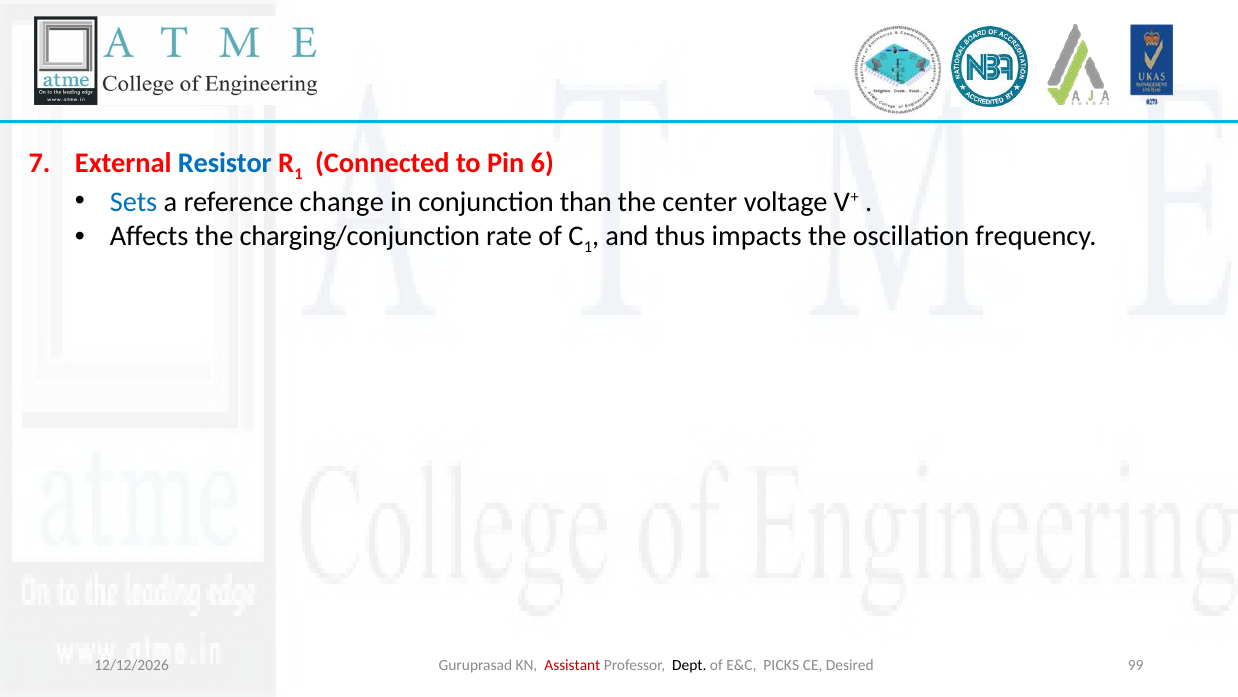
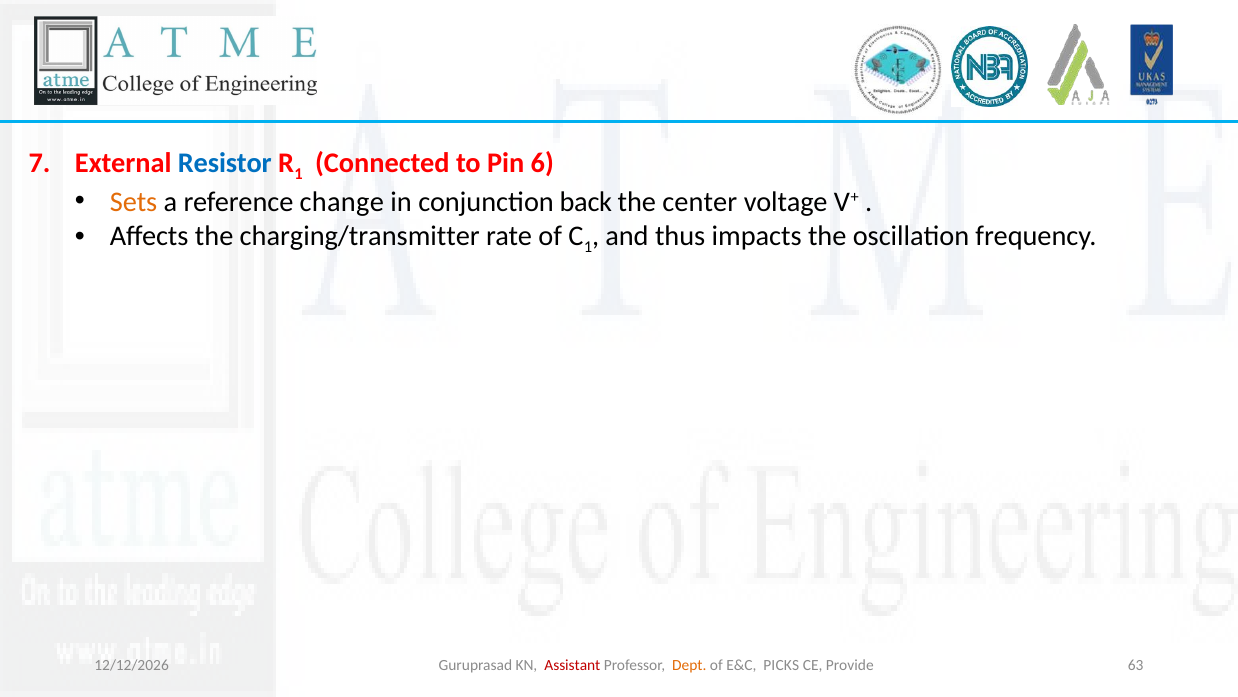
Sets colour: blue -> orange
than: than -> back
charging/conjunction: charging/conjunction -> charging/transmitter
99: 99 -> 63
Dept colour: black -> orange
Desired: Desired -> Provide
